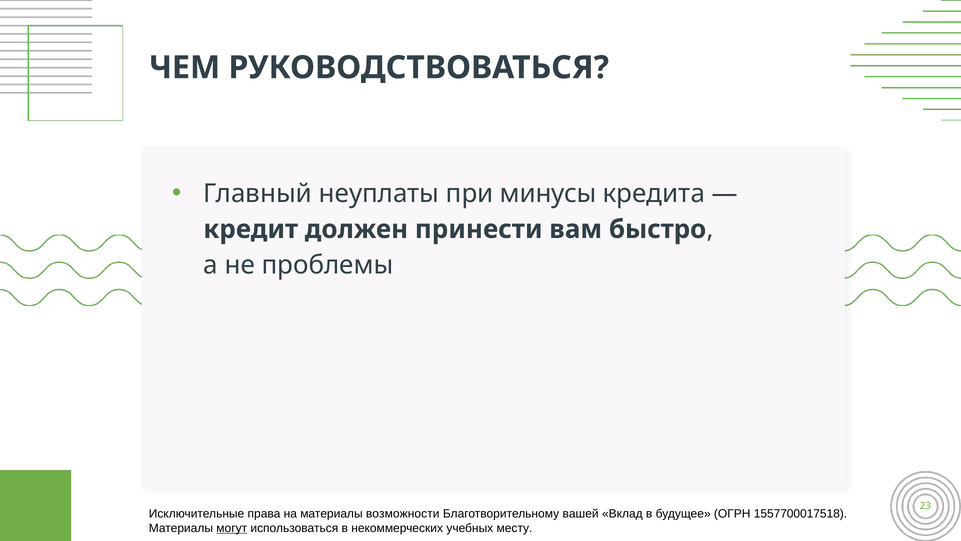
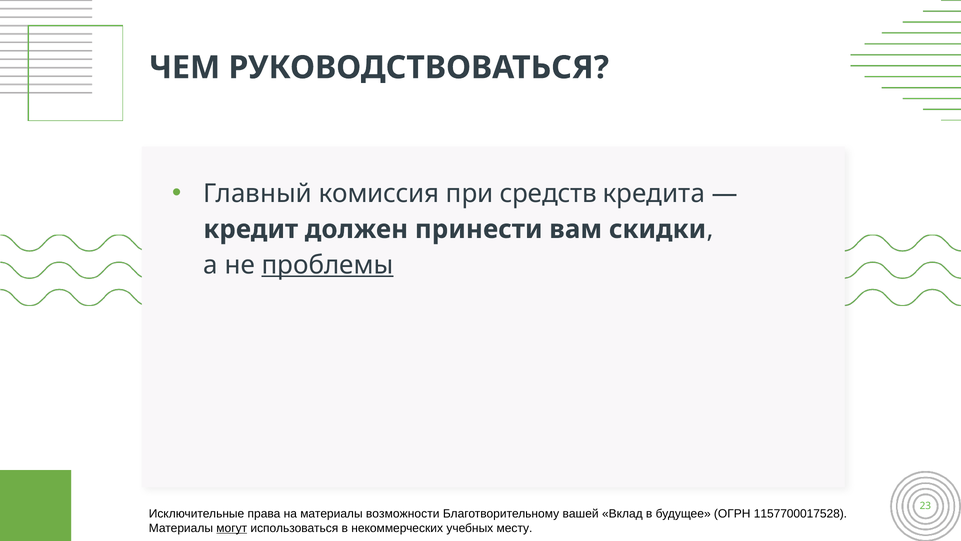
неуплаты: неуплаты -> комиссия
минусы: минусы -> средств
быстро: быстро -> скидки
проблемы underline: none -> present
1557700017518: 1557700017518 -> 1157700017528
